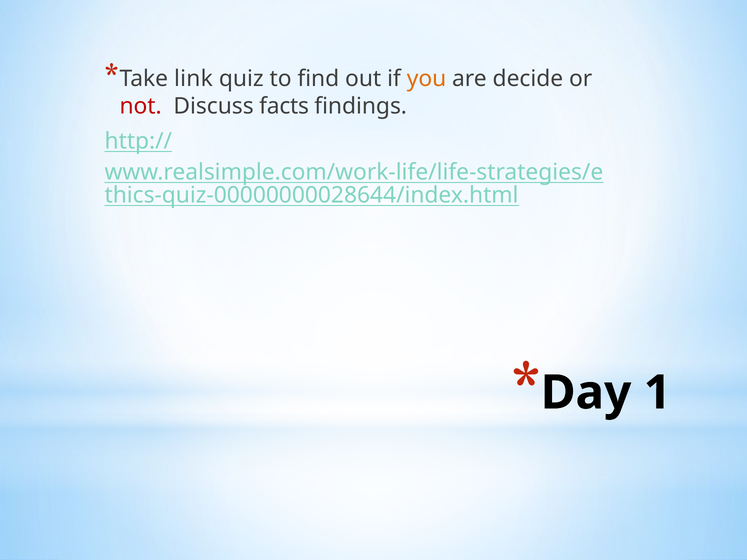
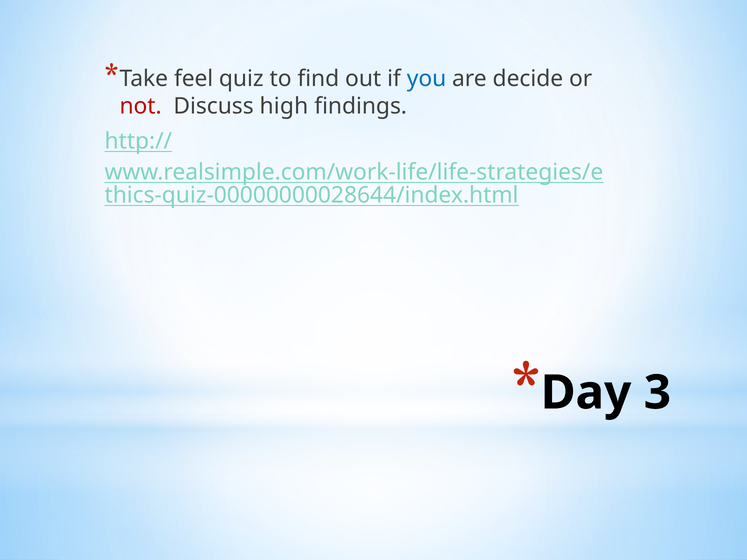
link: link -> feel
you colour: orange -> blue
facts: facts -> high
1: 1 -> 3
